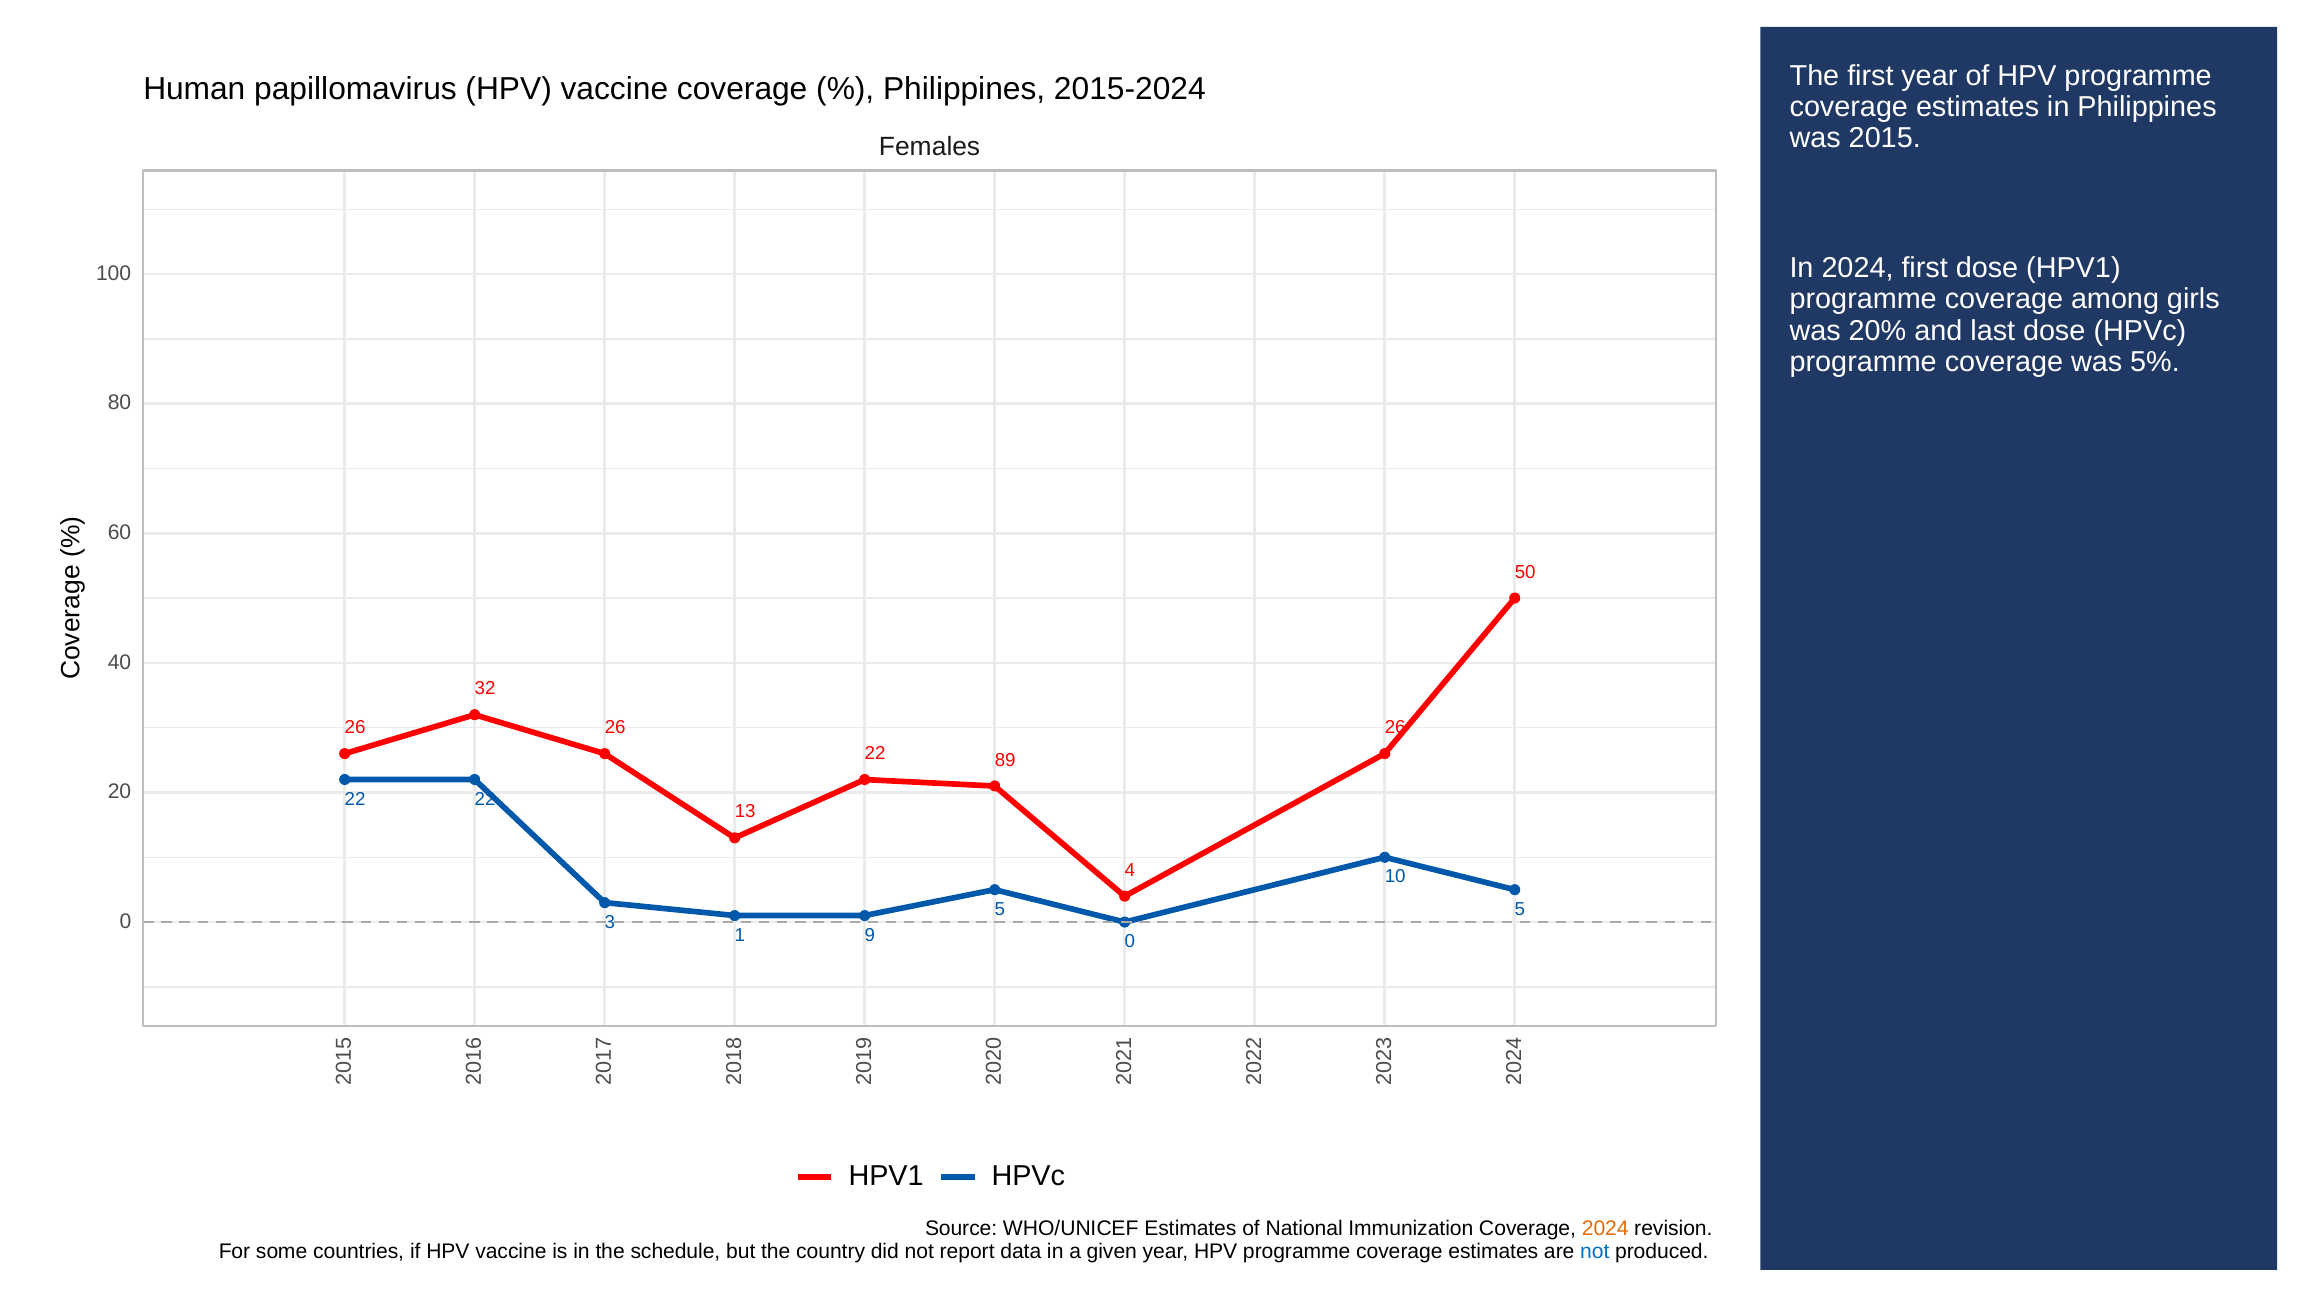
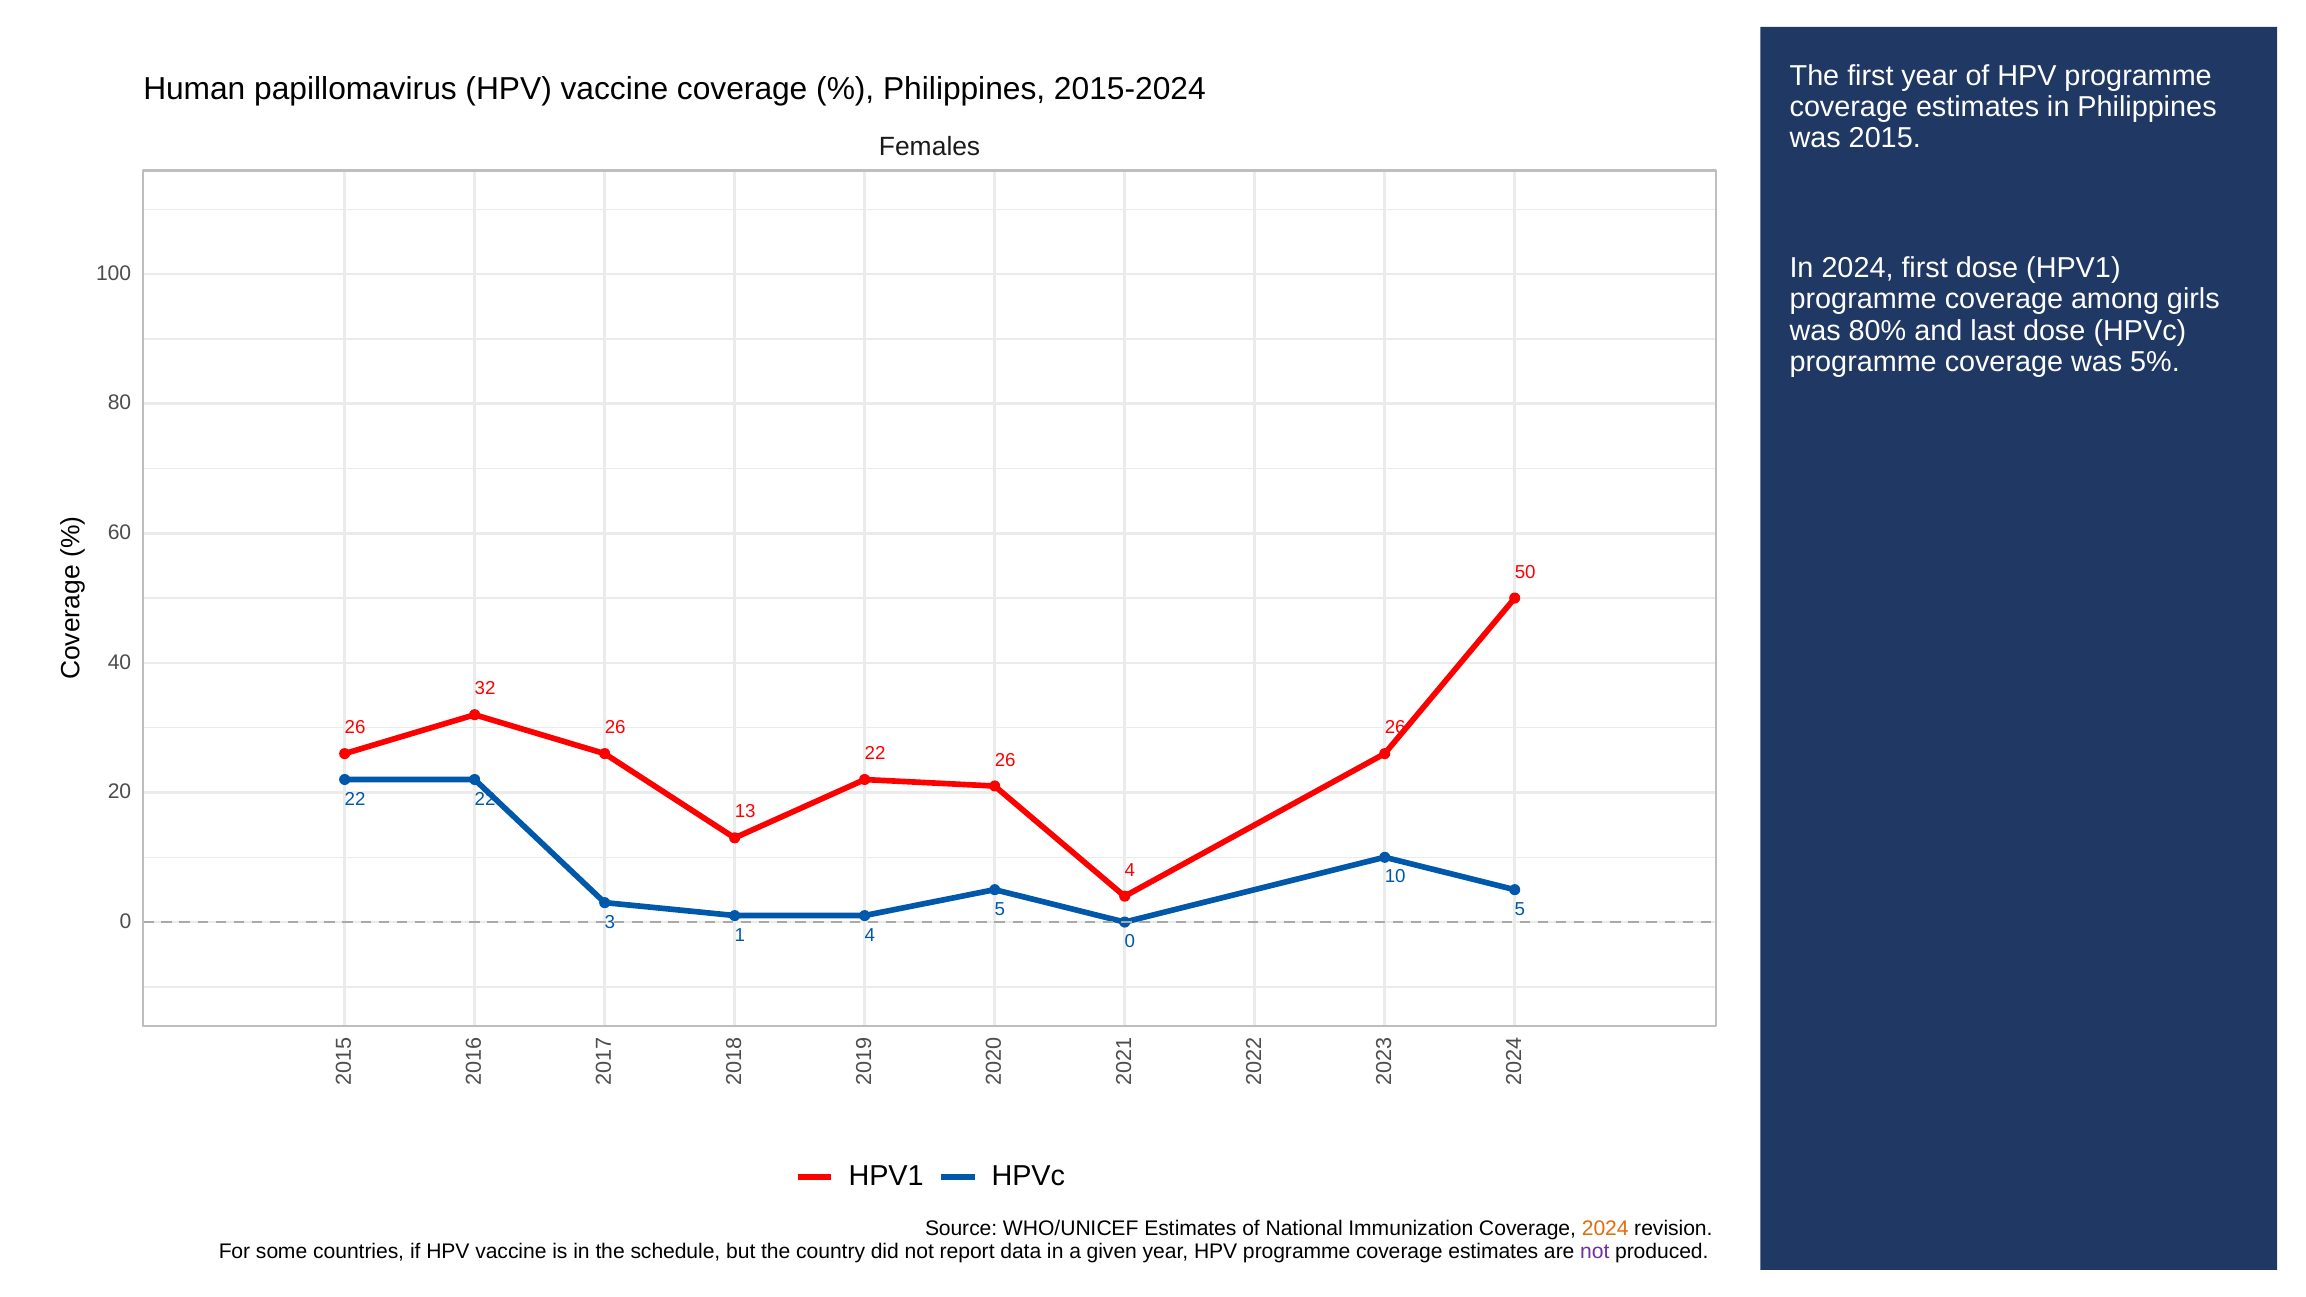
20%: 20% -> 80%
22 89: 89 -> 26
9 at (870, 935): 9 -> 4
not at (1595, 1252) colour: blue -> purple
